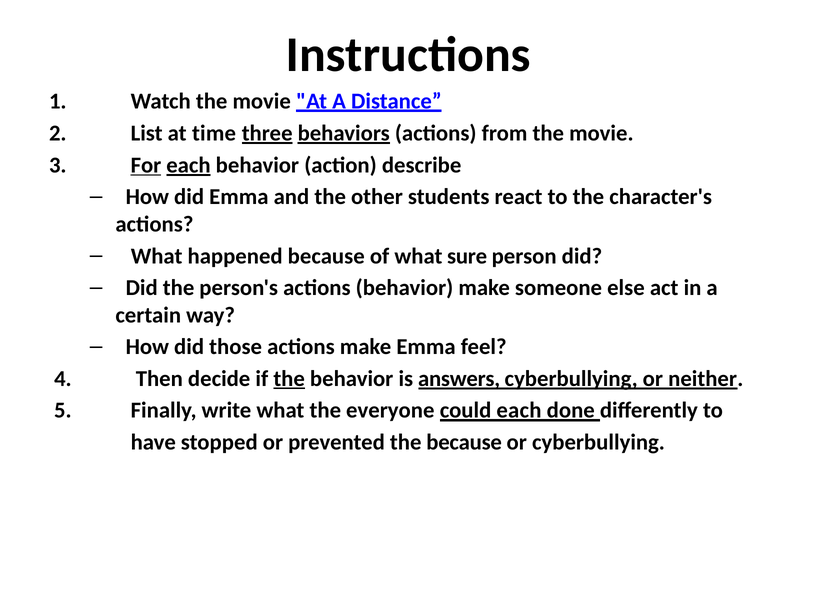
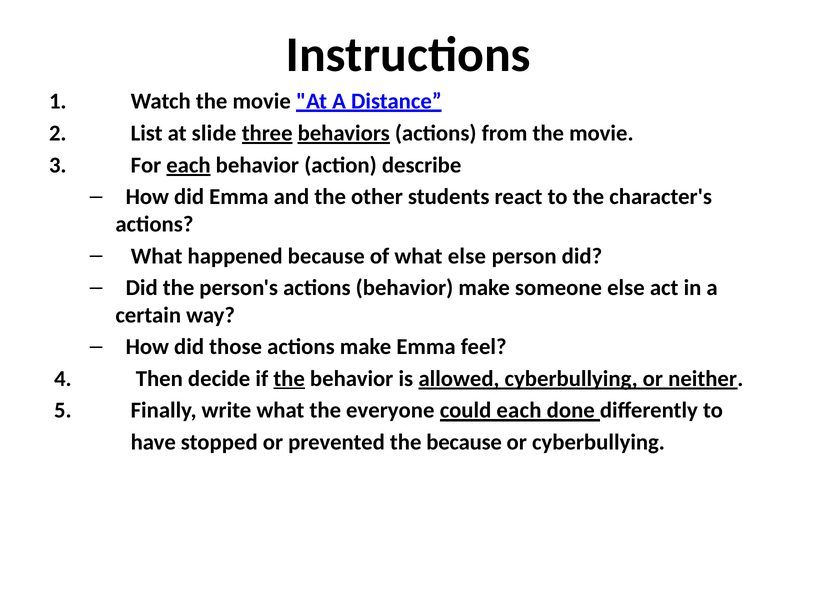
time: time -> slide
For underline: present -> none
what sure: sure -> else
answers: answers -> allowed
